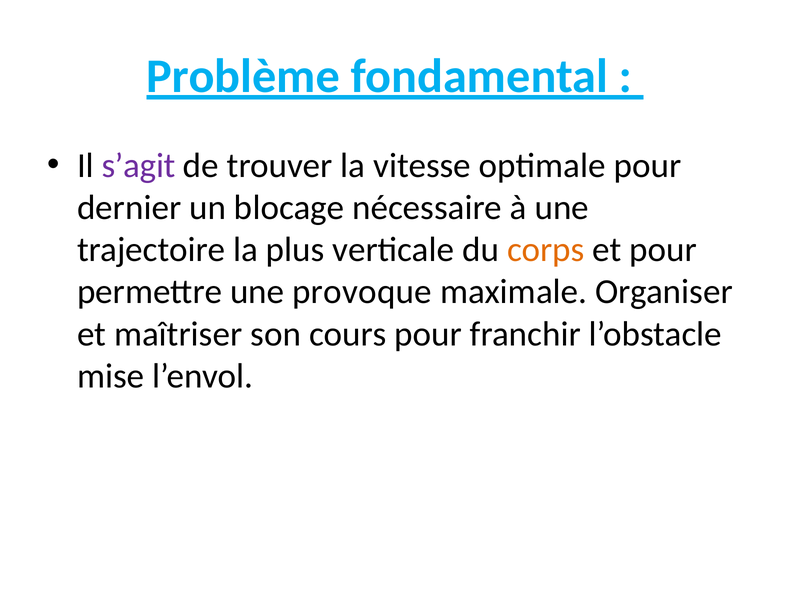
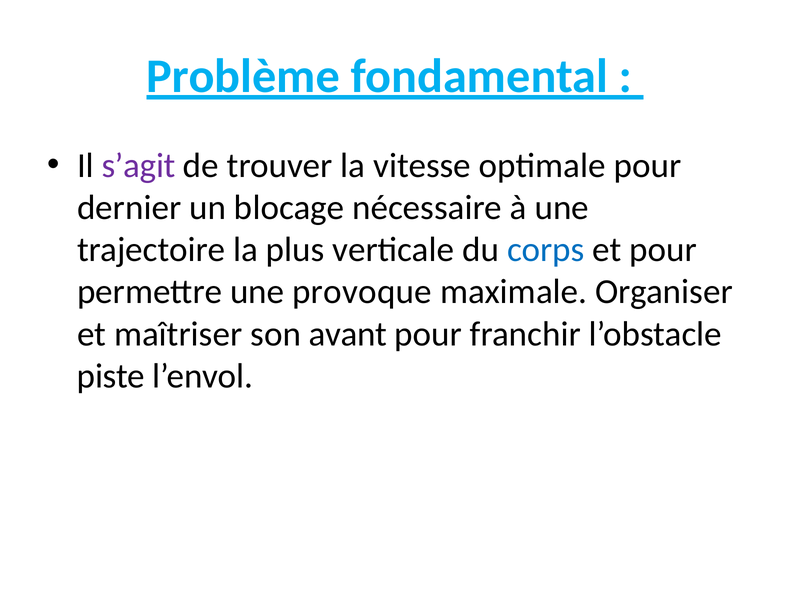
corps colour: orange -> blue
cours: cours -> avant
mise: mise -> piste
